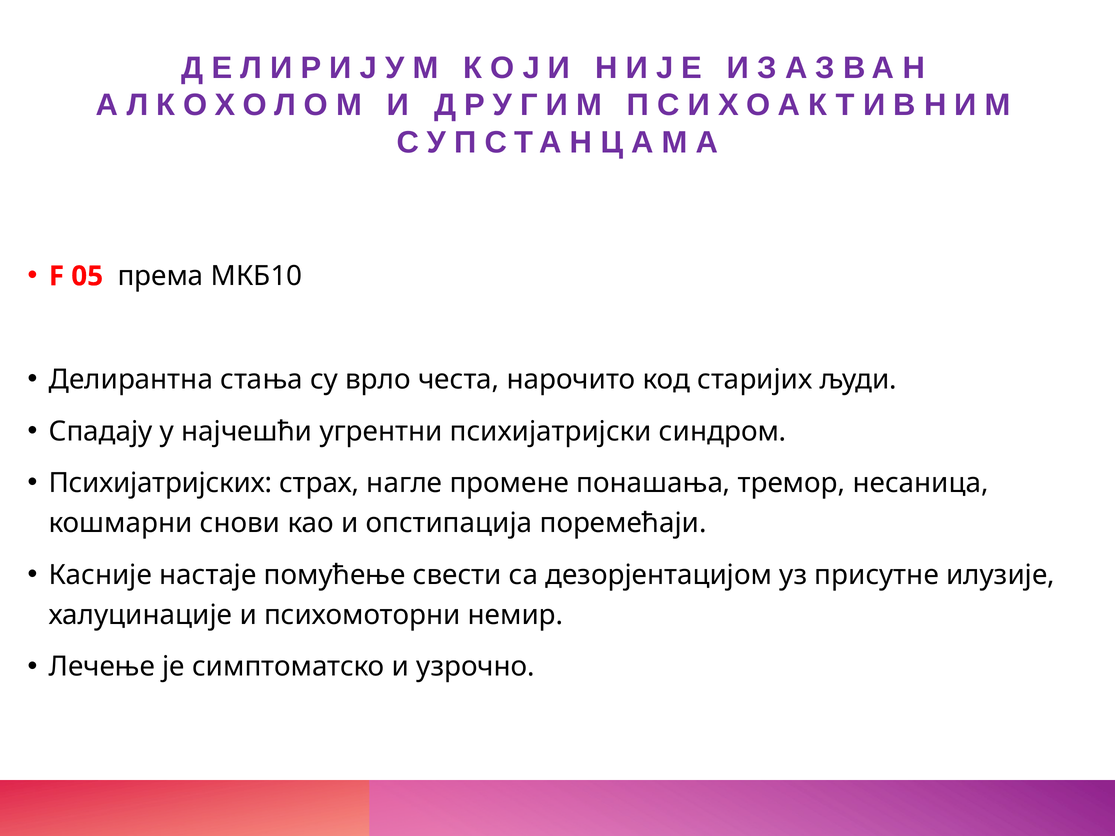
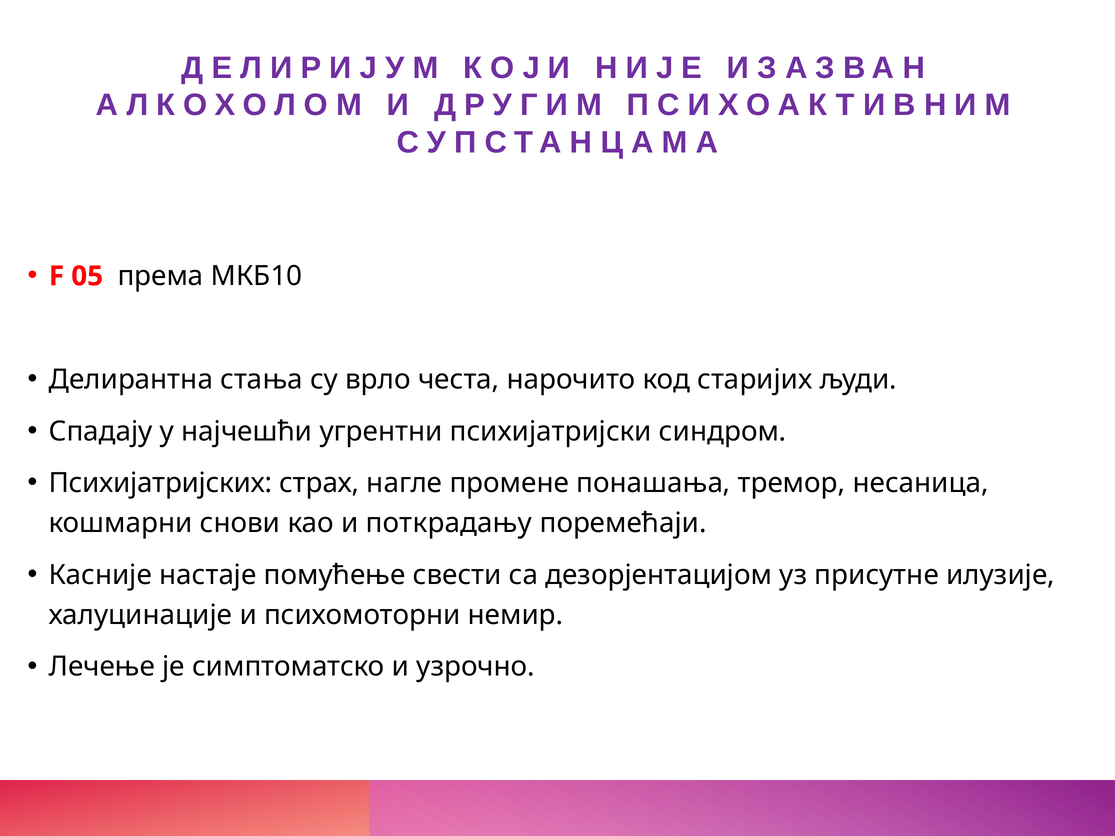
опстипација: опстипација -> поткрадању
